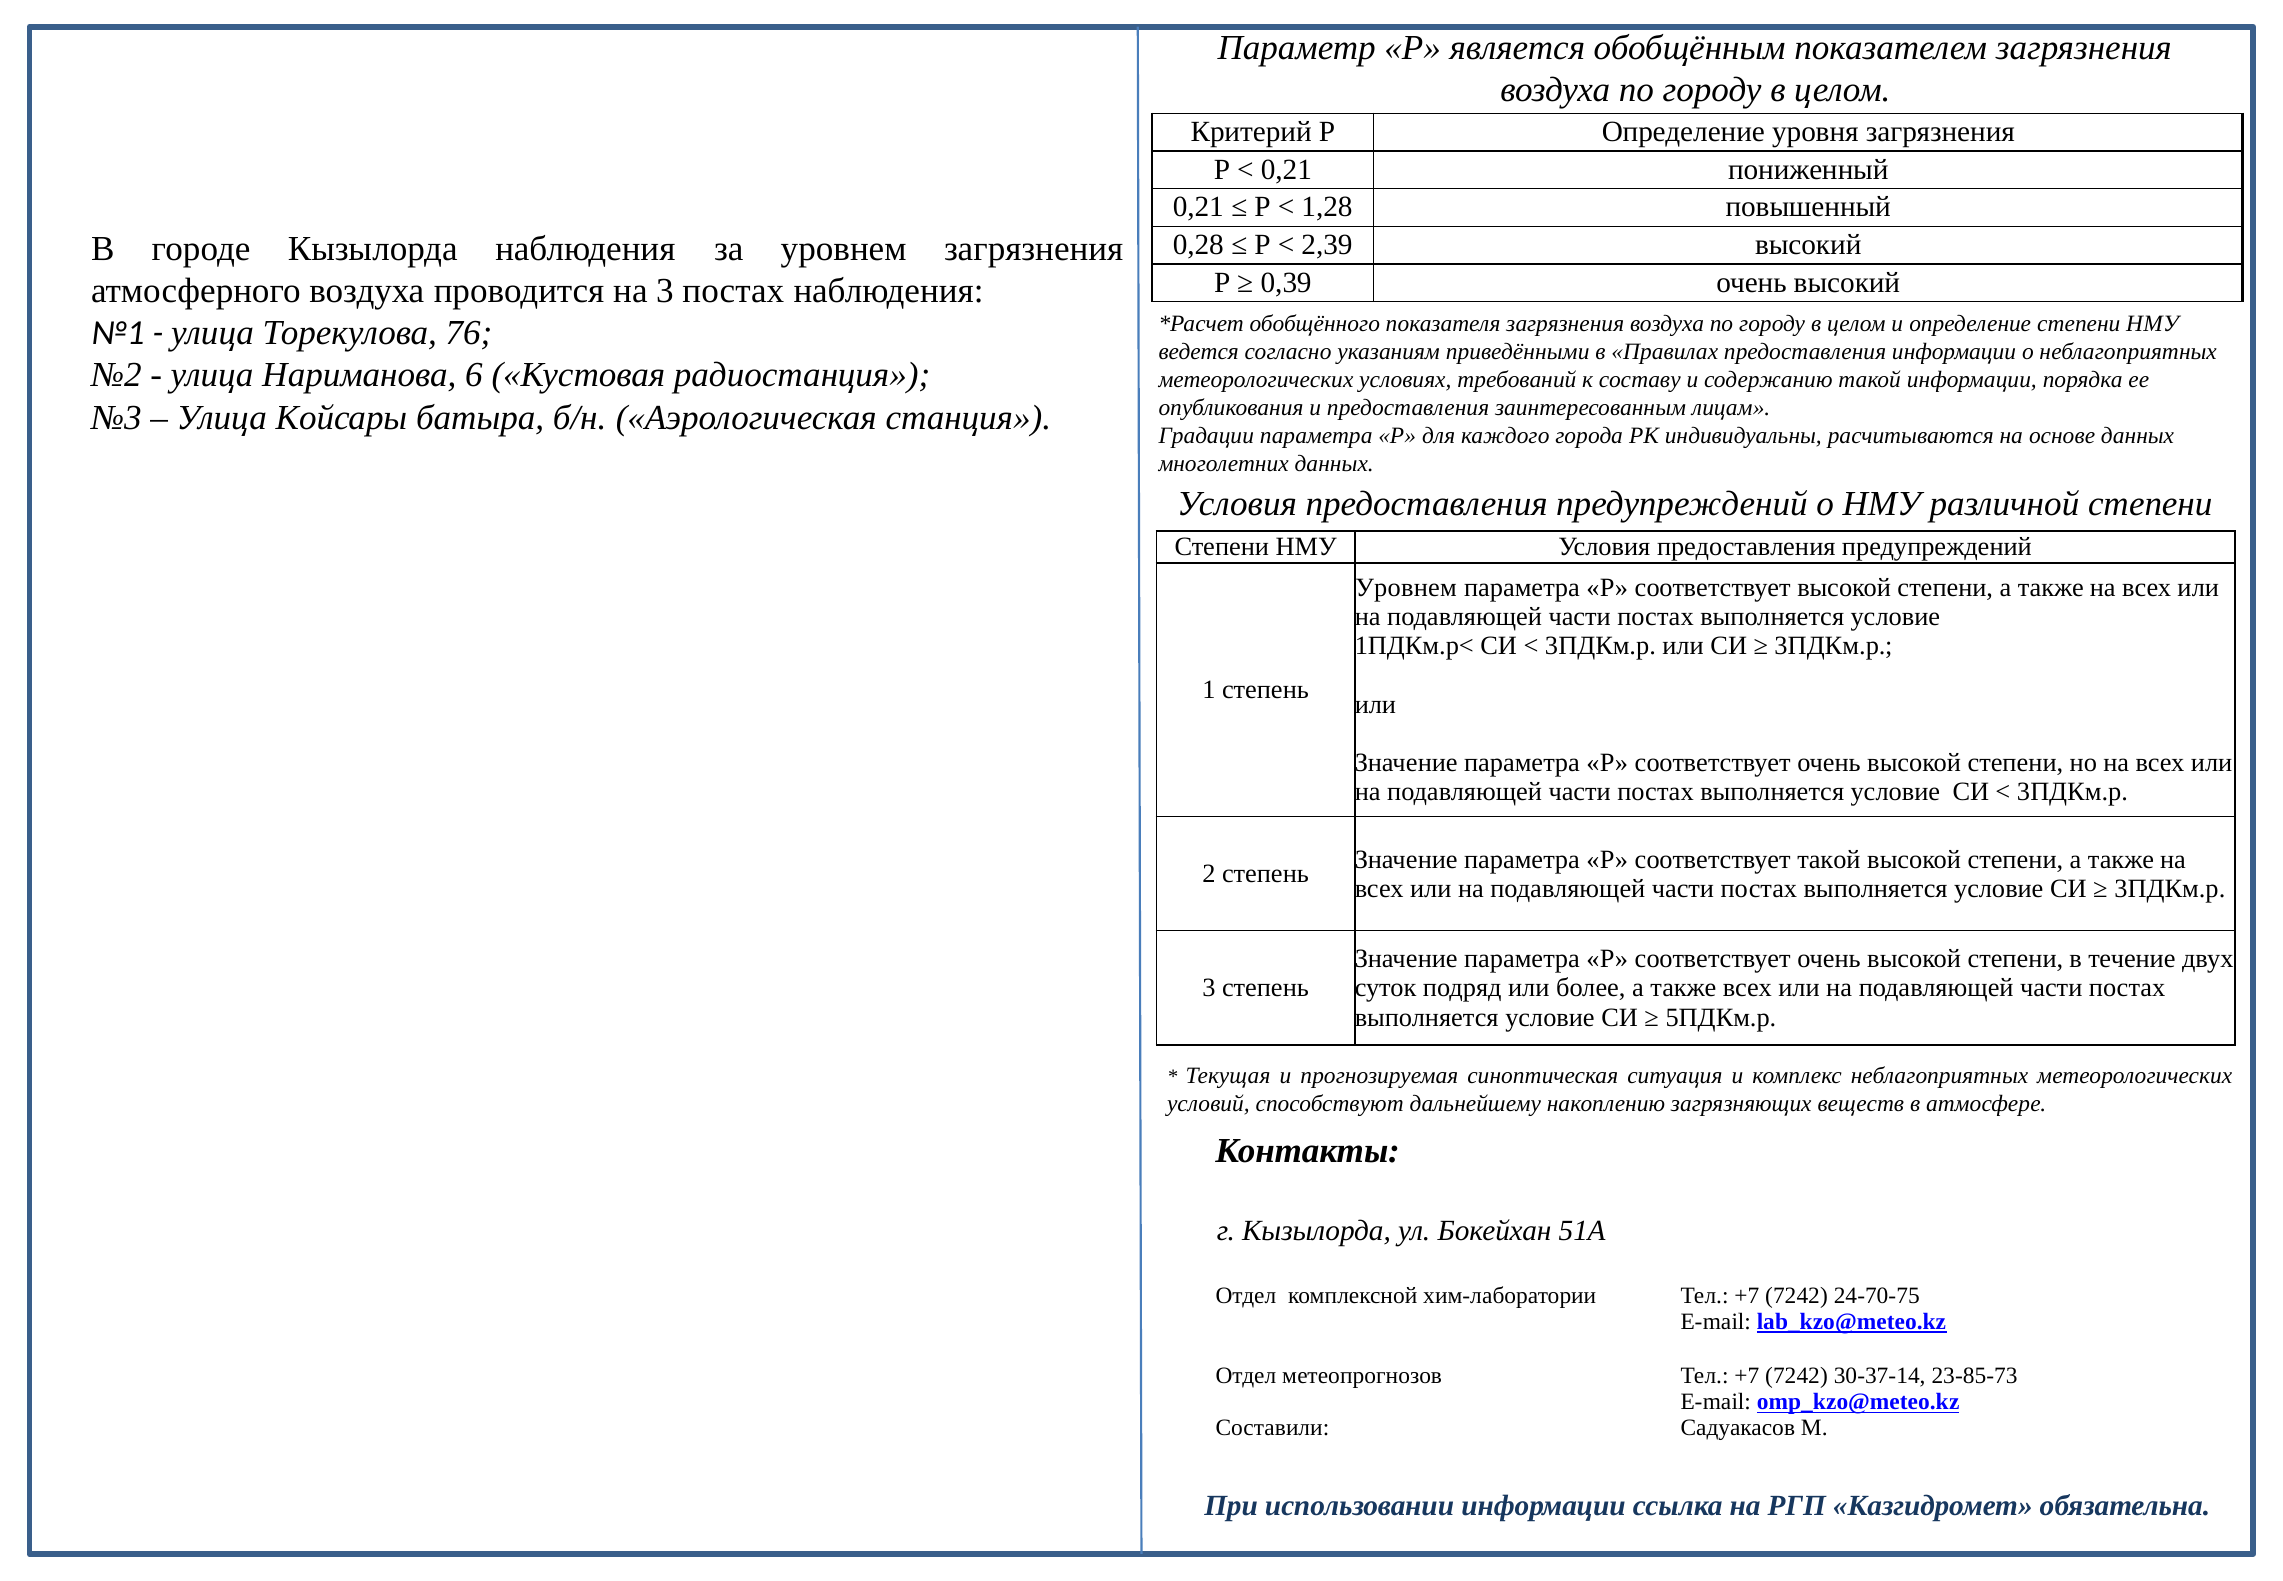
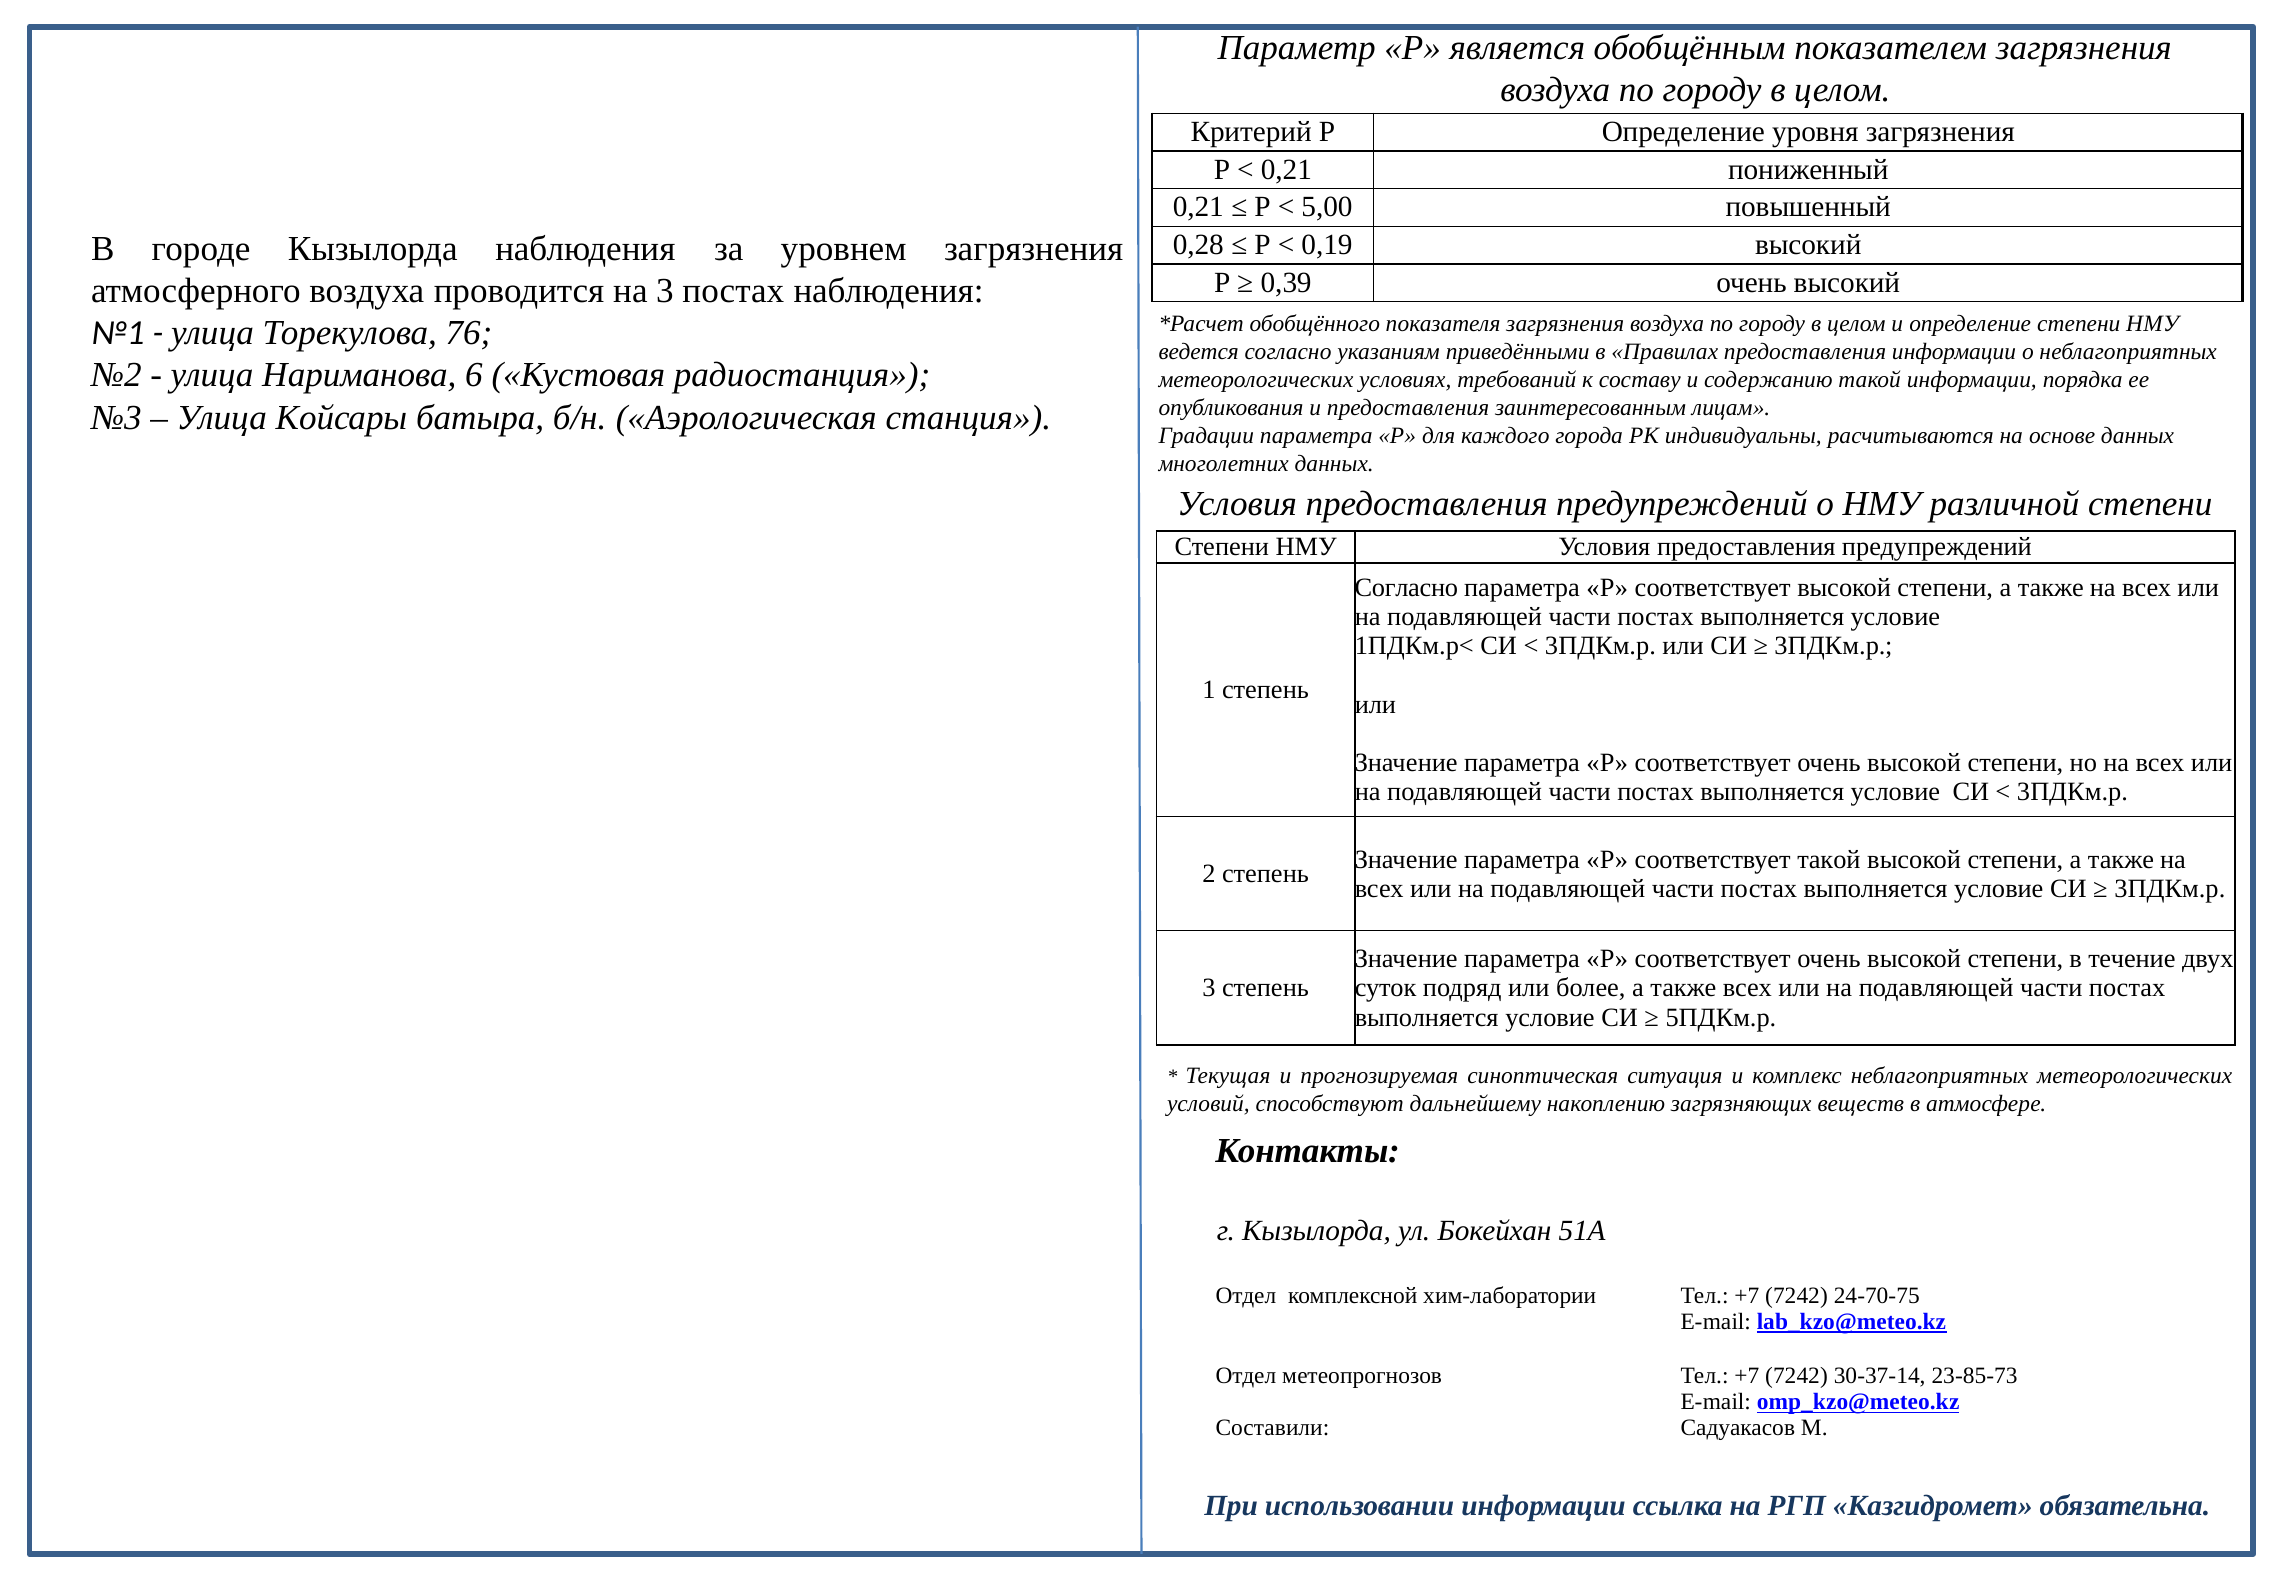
1,28: 1,28 -> 5,00
2,39: 2,39 -> 0,19
Уровнем at (1406, 588): Уровнем -> Согласно
